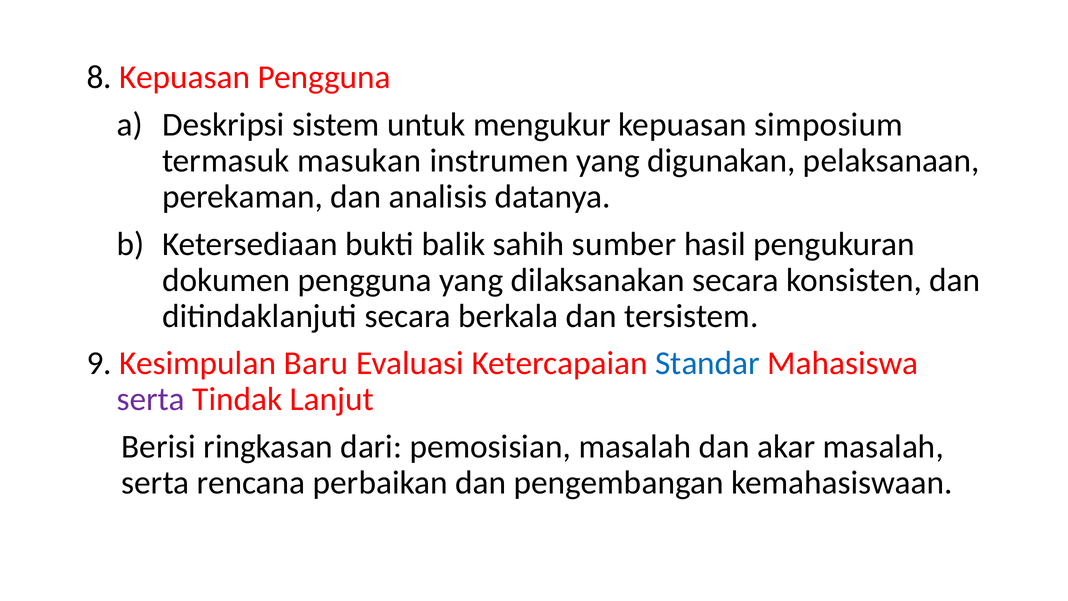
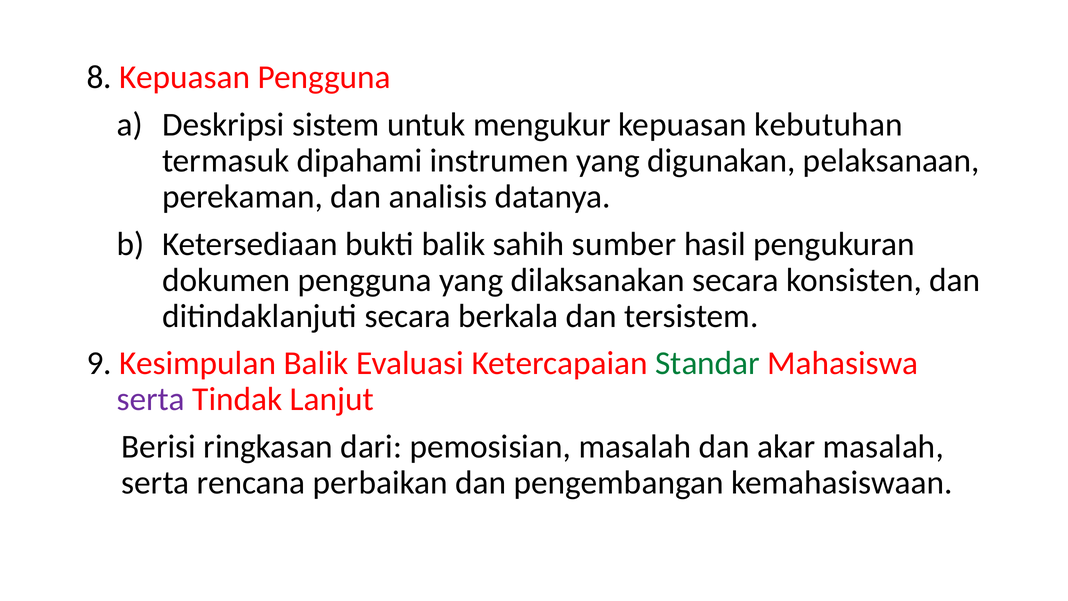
simposium: simposium -> kebutuhan
masukan: masukan -> dipahami
Kesimpulan Baru: Baru -> Balik
Standar colour: blue -> green
